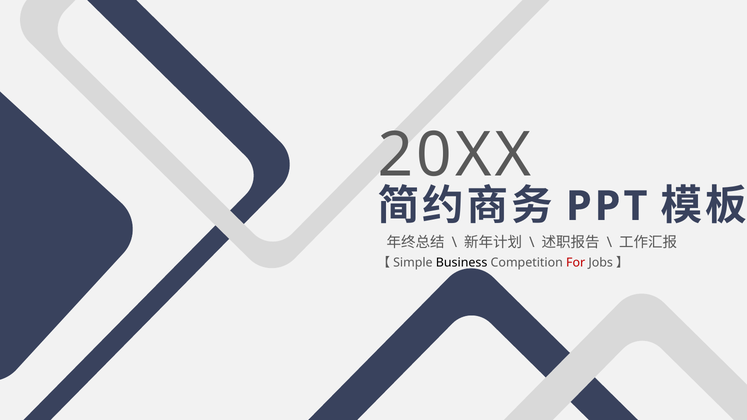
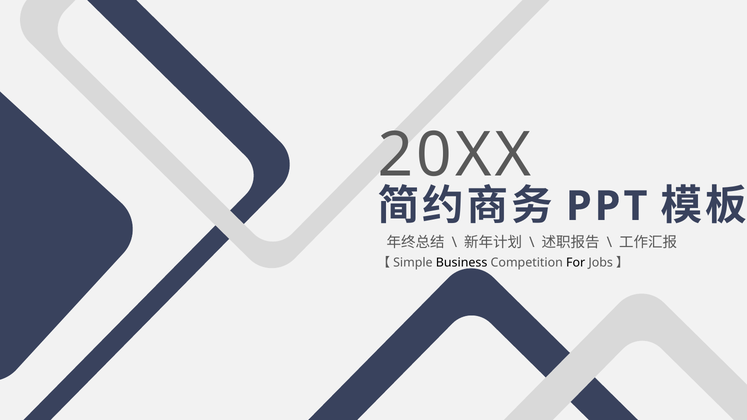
For colour: red -> black
